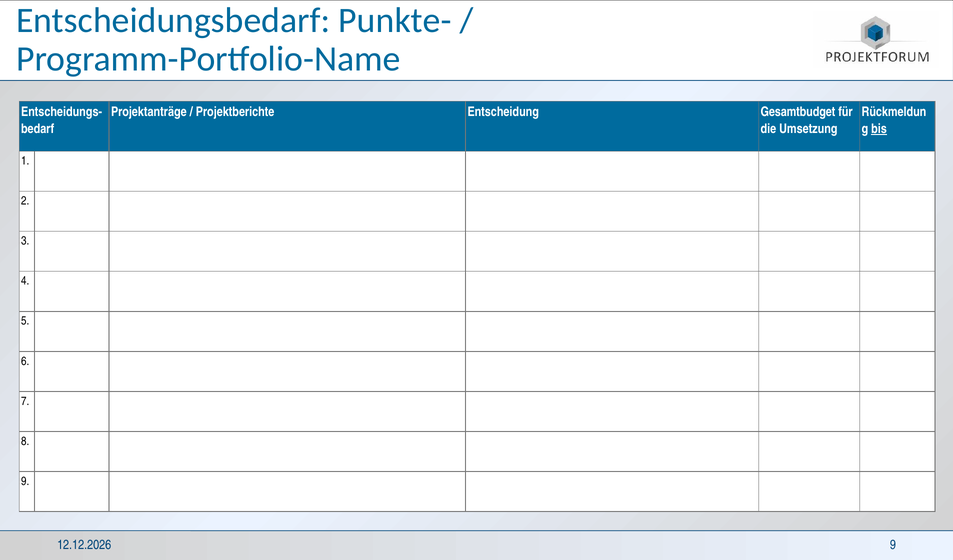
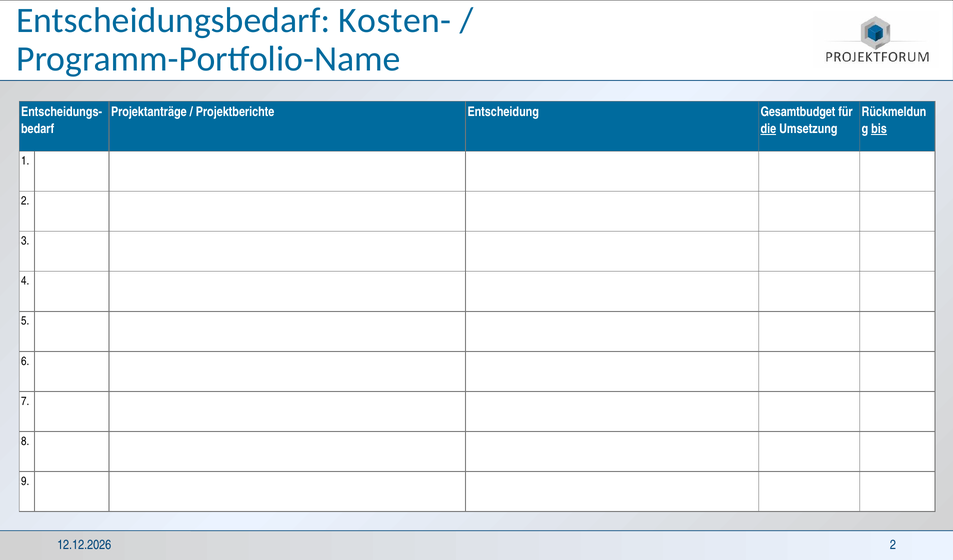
Punkte-: Punkte- -> Kosten-
die underline: none -> present
9 at (893, 545): 9 -> 2
